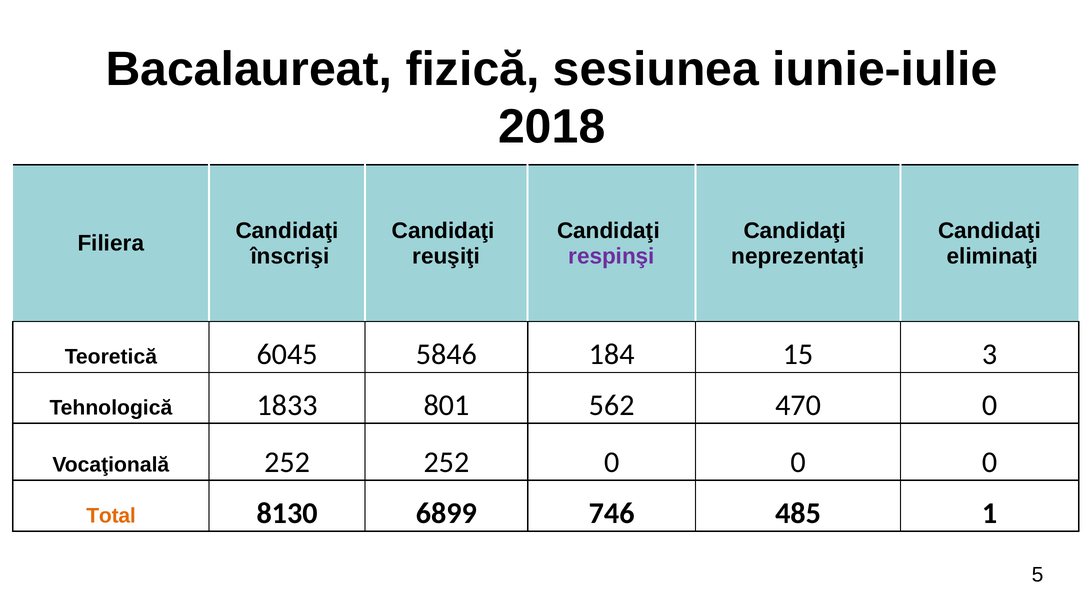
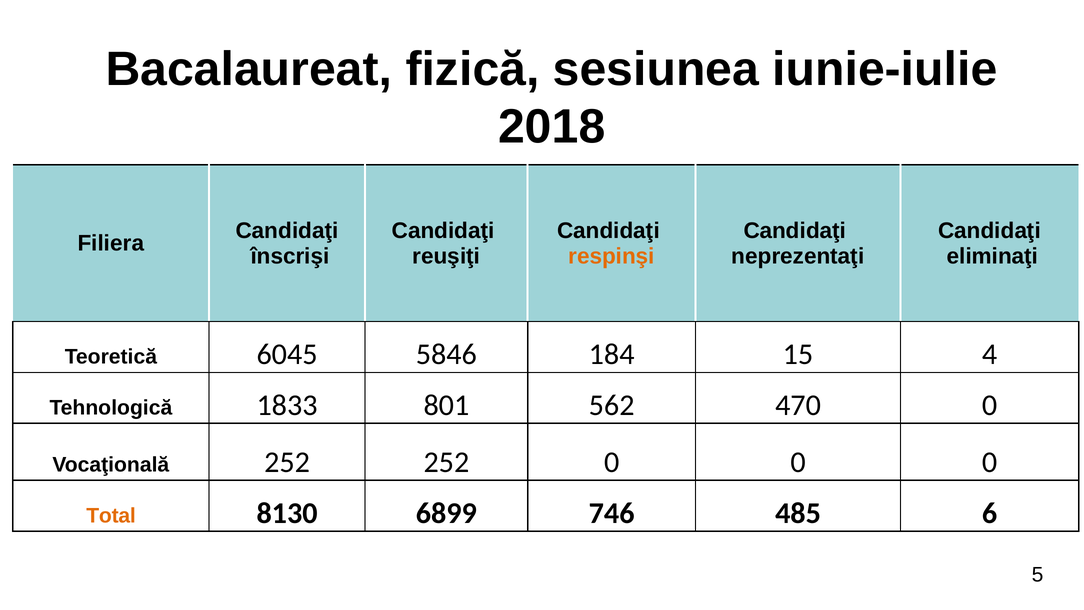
respinşi colour: purple -> orange
3: 3 -> 4
1: 1 -> 6
